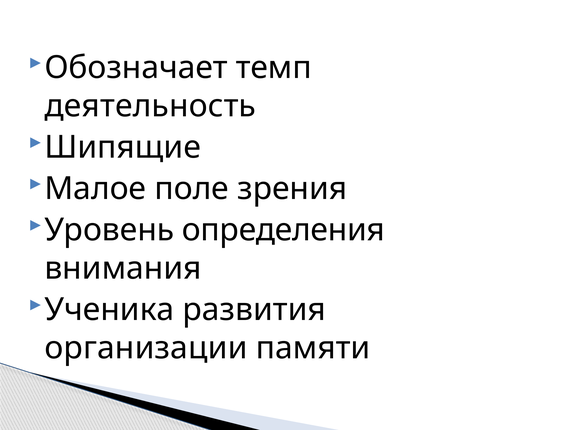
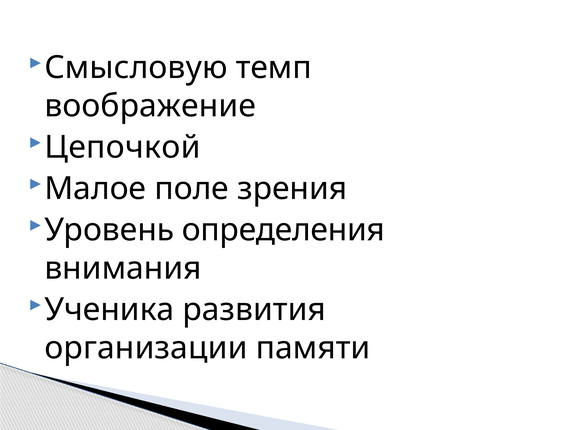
Обозначает: Обозначает -> Смысловую
деятельность: деятельность -> воображение
Шипящие: Шипящие -> Цепочкой
